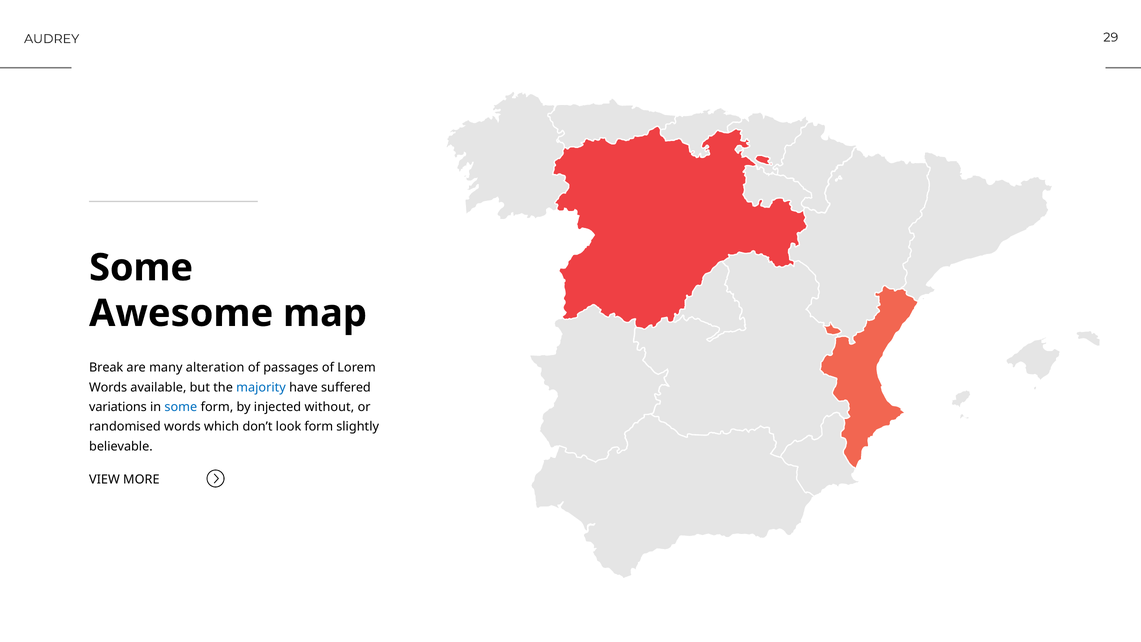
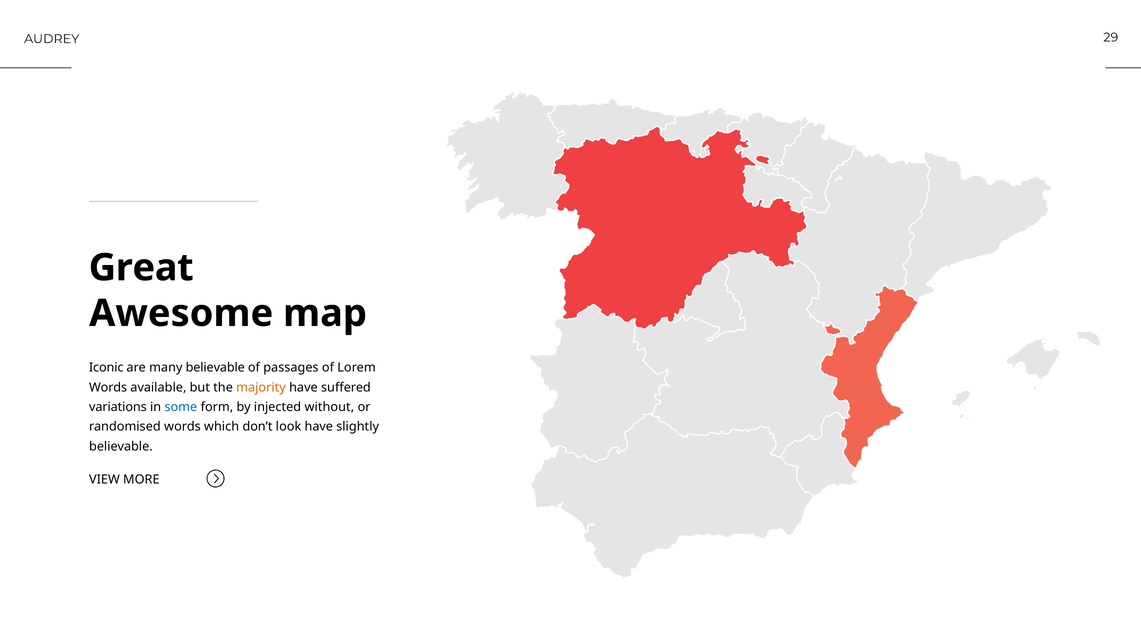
Some at (141, 268): Some -> Great
Break: Break -> Iconic
many alteration: alteration -> believable
majority colour: blue -> orange
look form: form -> have
